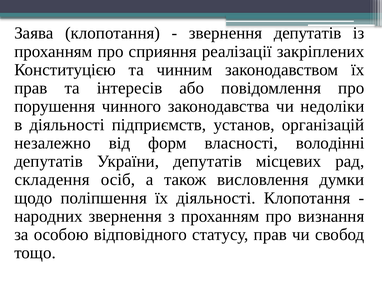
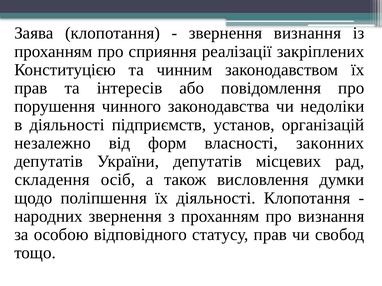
звернення депутатів: депутатів -> визнання
володінні: володінні -> законних
